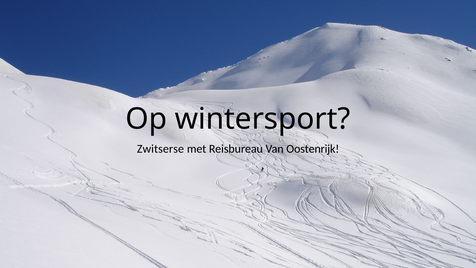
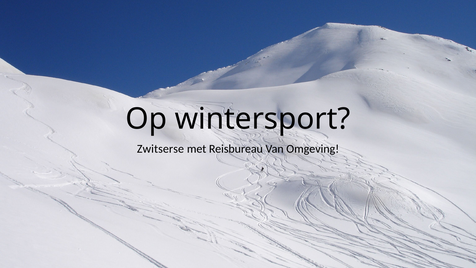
Oostenrijk: Oostenrijk -> Omgeving
